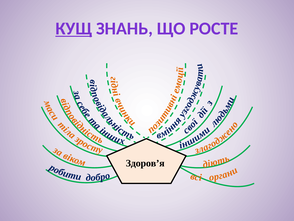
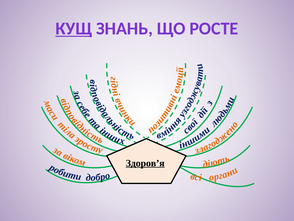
Здоров’я underline: none -> present
